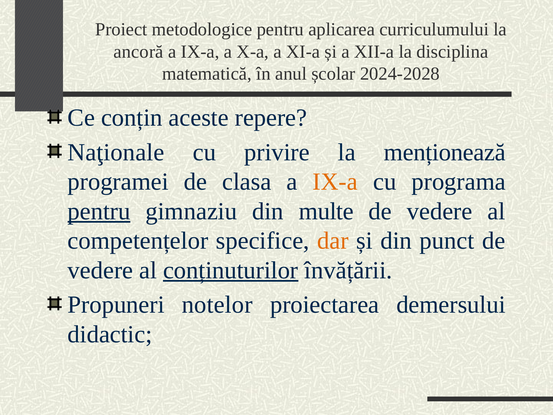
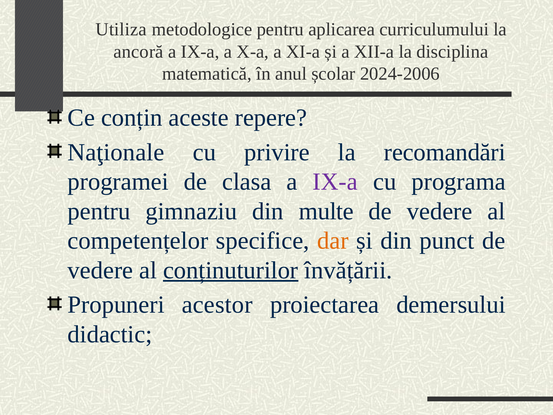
Proiect: Proiect -> Utiliza
2024-2028: 2024-2028 -> 2024-2006
menționează: menționează -> recomandări
IX-a at (335, 182) colour: orange -> purple
pentru at (99, 211) underline: present -> none
notelor: notelor -> acestor
